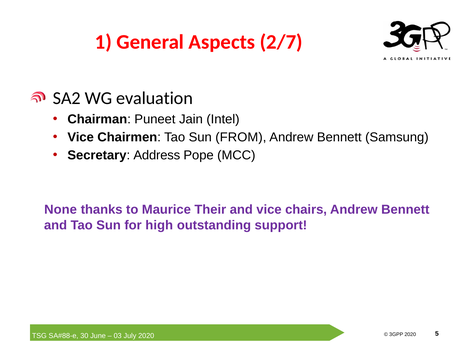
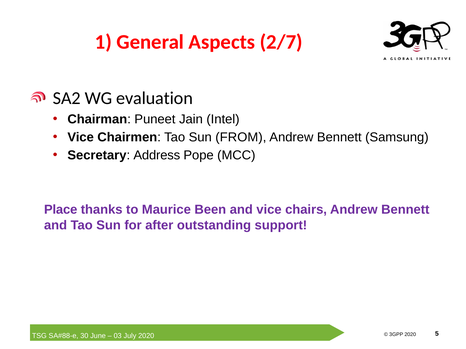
None: None -> Place
Their: Their -> Been
high: high -> after
